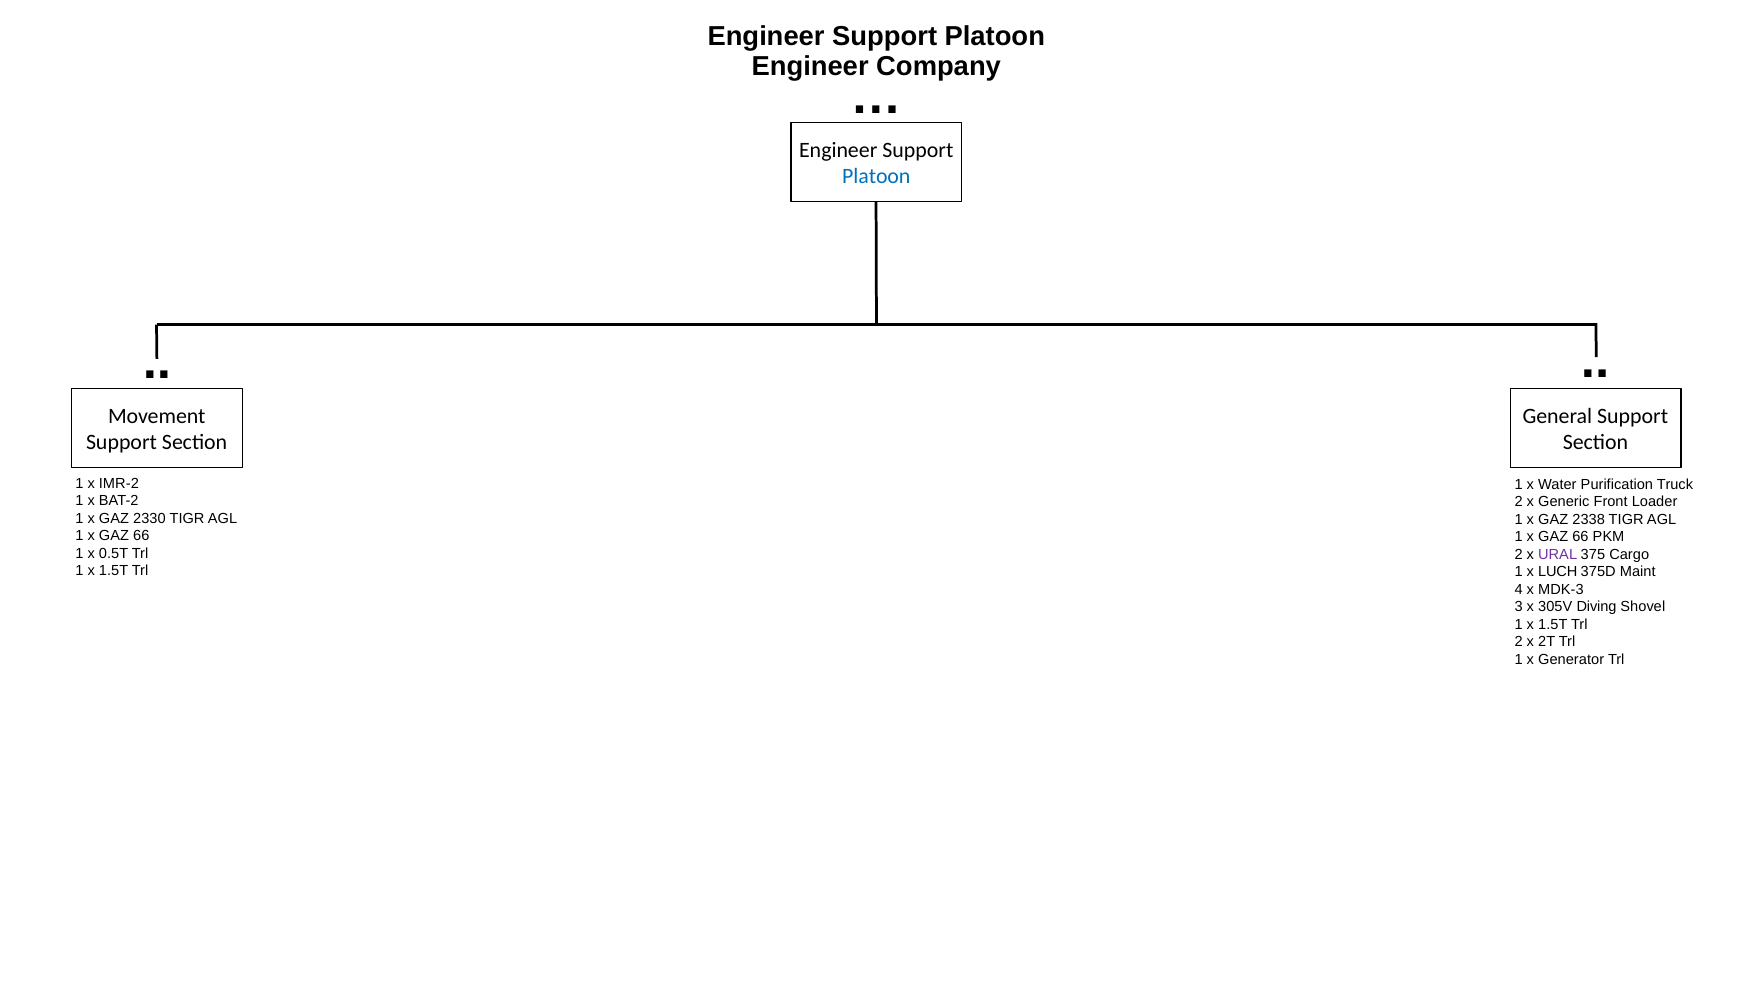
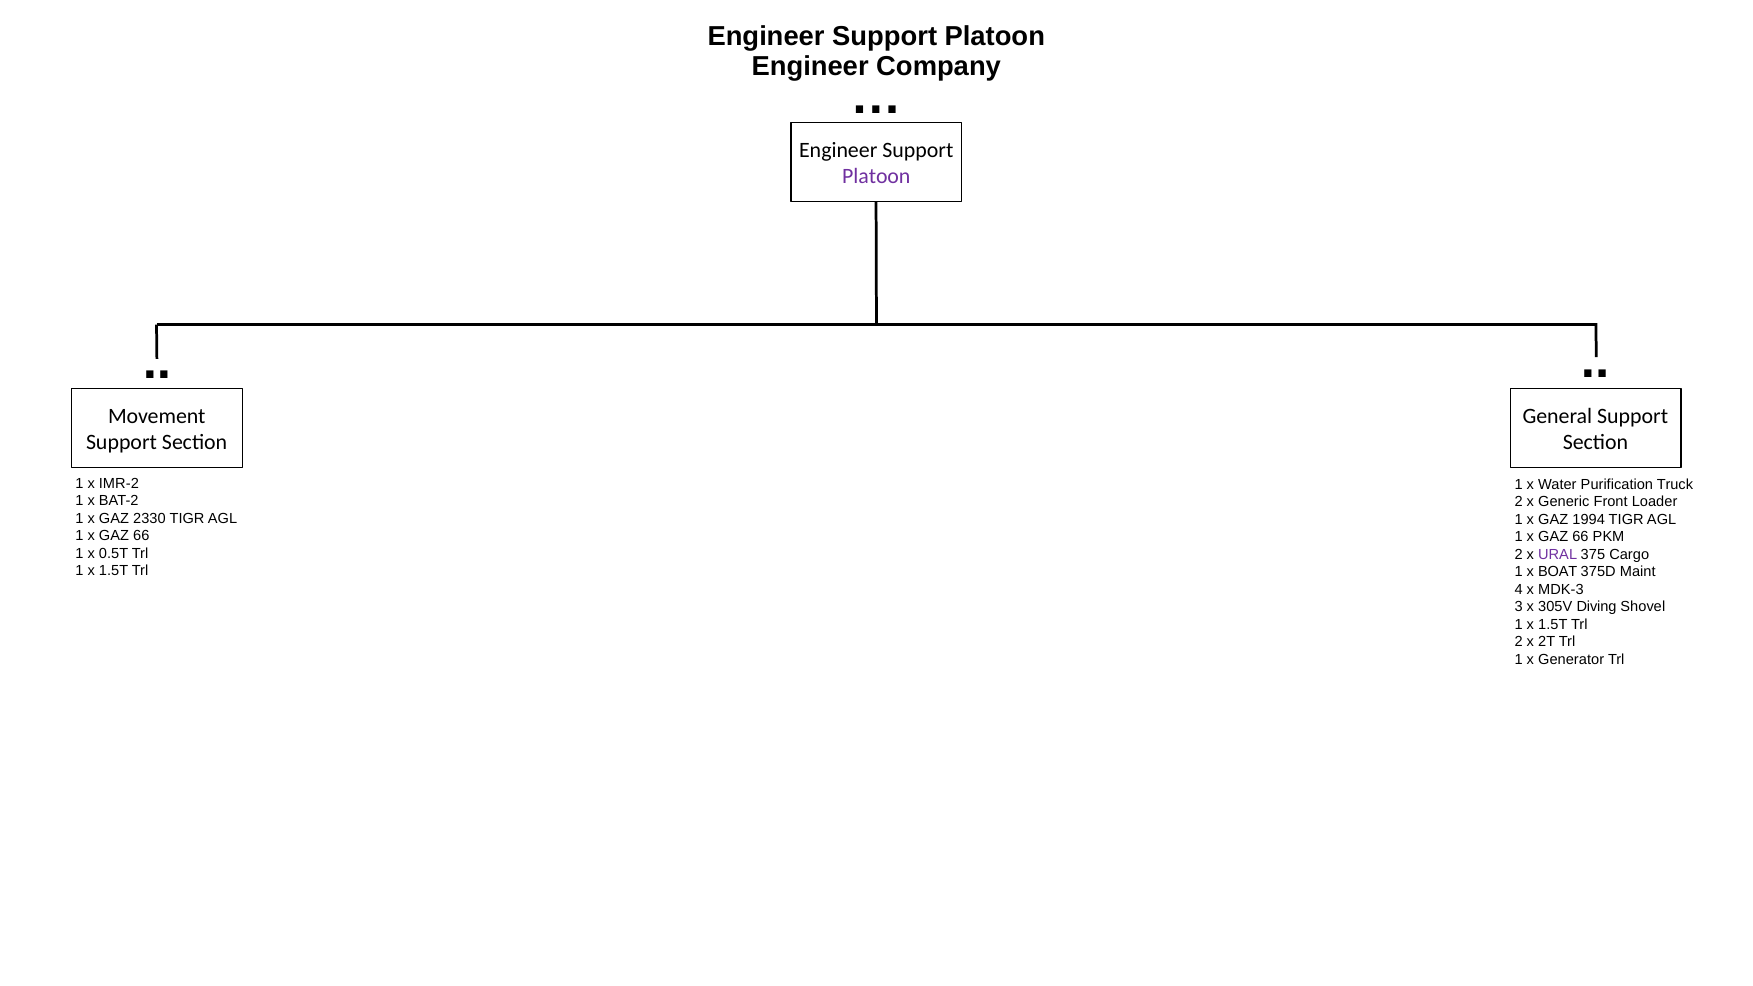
Platoon at (876, 176) colour: blue -> purple
2338: 2338 -> 1994
LUCH: LUCH -> BOAT
